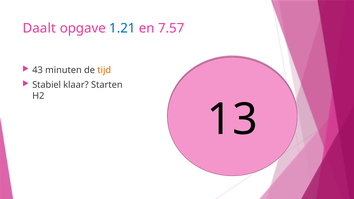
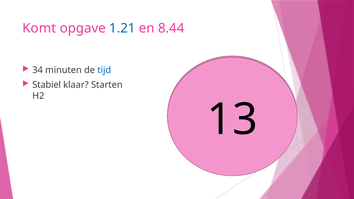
Daalt: Daalt -> Komt
7.57: 7.57 -> 8.44
43: 43 -> 34
tijd colour: orange -> blue
